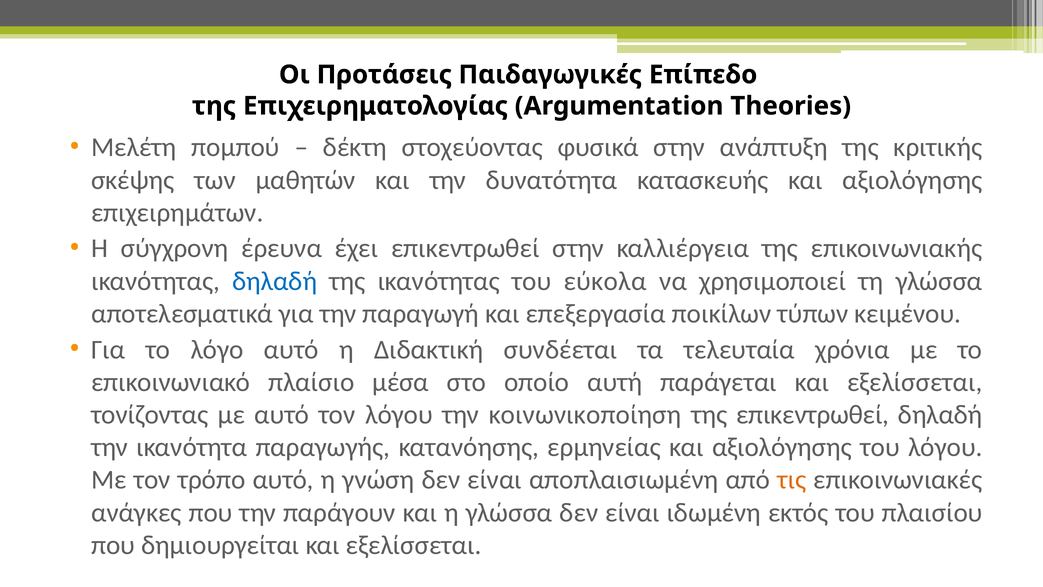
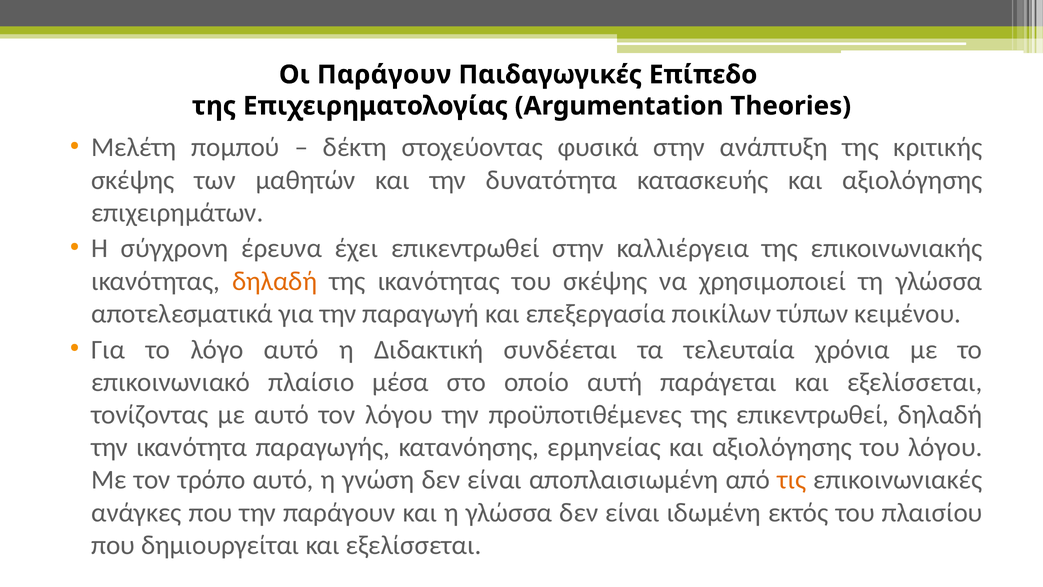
Οι Προτάσεις: Προτάσεις -> Παράγουν
δηλαδή at (275, 281) colour: blue -> orange
του εύκολα: εύκολα -> σκέψης
κοινωνικοποίηση: κοινωνικοποίηση -> προϋποτιθέμενες
